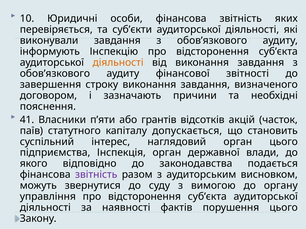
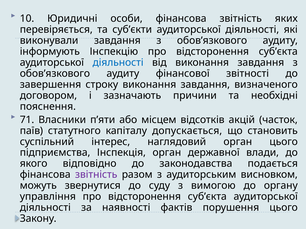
діяльності at (118, 63) colour: orange -> blue
41: 41 -> 71
грантів: грантів -> місцем
